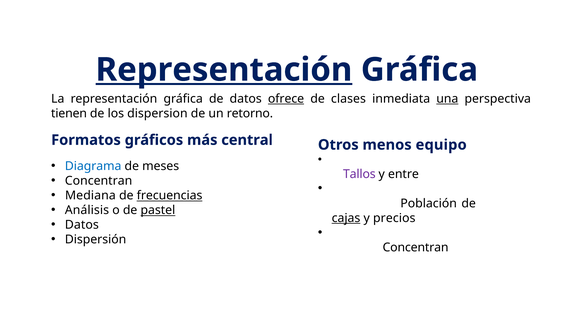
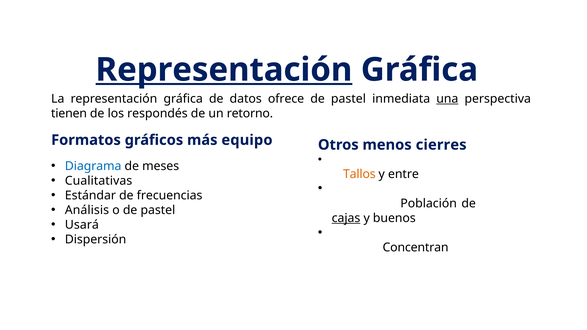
ofrece underline: present -> none
clases at (348, 99): clases -> pastel
dispersion: dispersion -> respondés
central: central -> equipo
equipo: equipo -> cierres
Tallos colour: purple -> orange
Concentran at (99, 181): Concentran -> Cualitativas
Mediana: Mediana -> Estándar
frecuencias underline: present -> none
pastel at (158, 210) underline: present -> none
precios: precios -> buenos
Datos at (82, 225): Datos -> Usará
